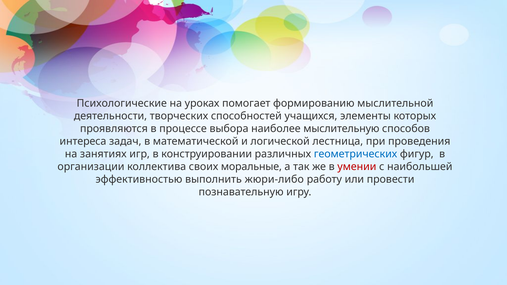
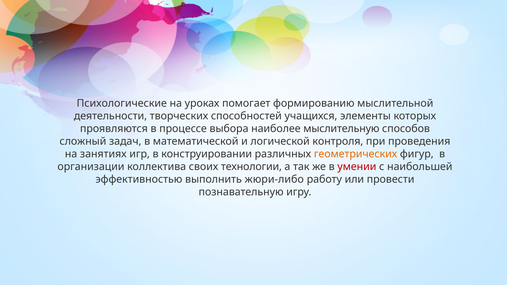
интереса: интереса -> сложный
лестница: лестница -> контроля
геометрических colour: blue -> orange
моральные: моральные -> технологии
